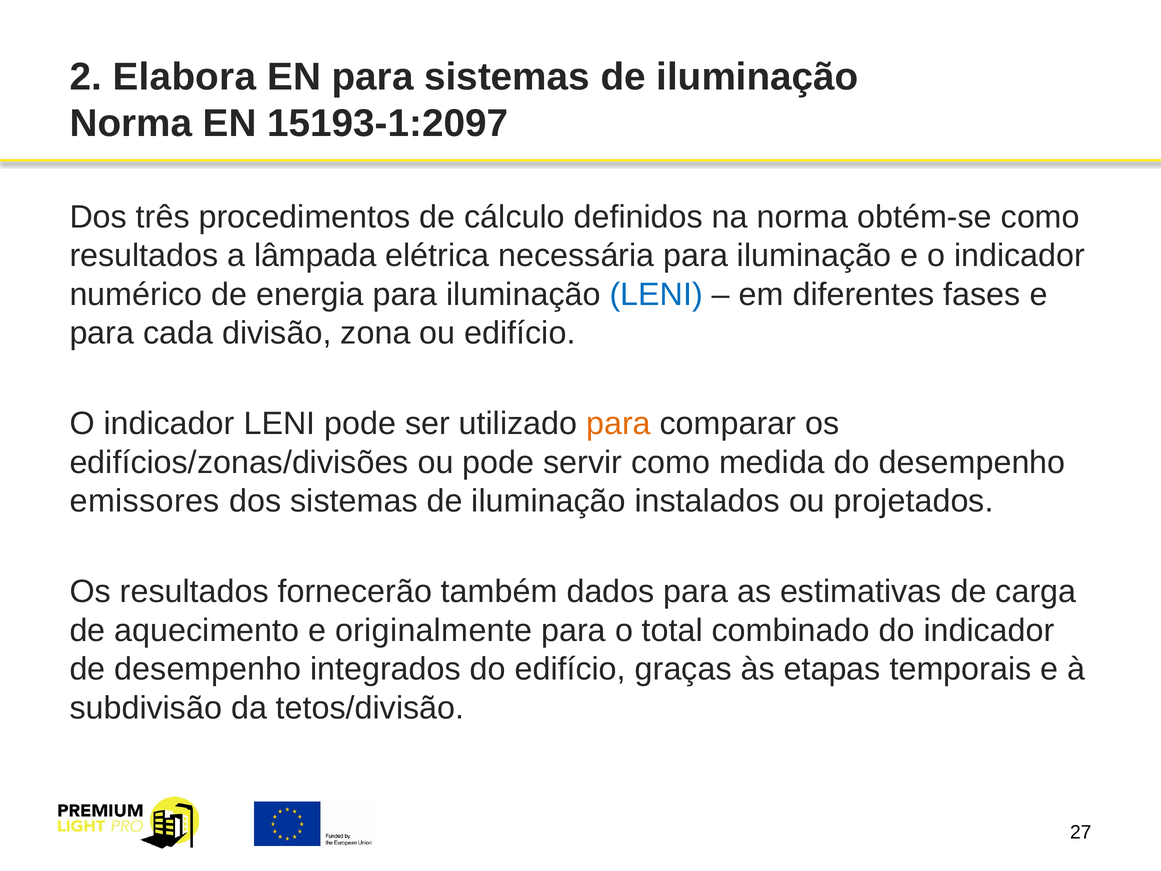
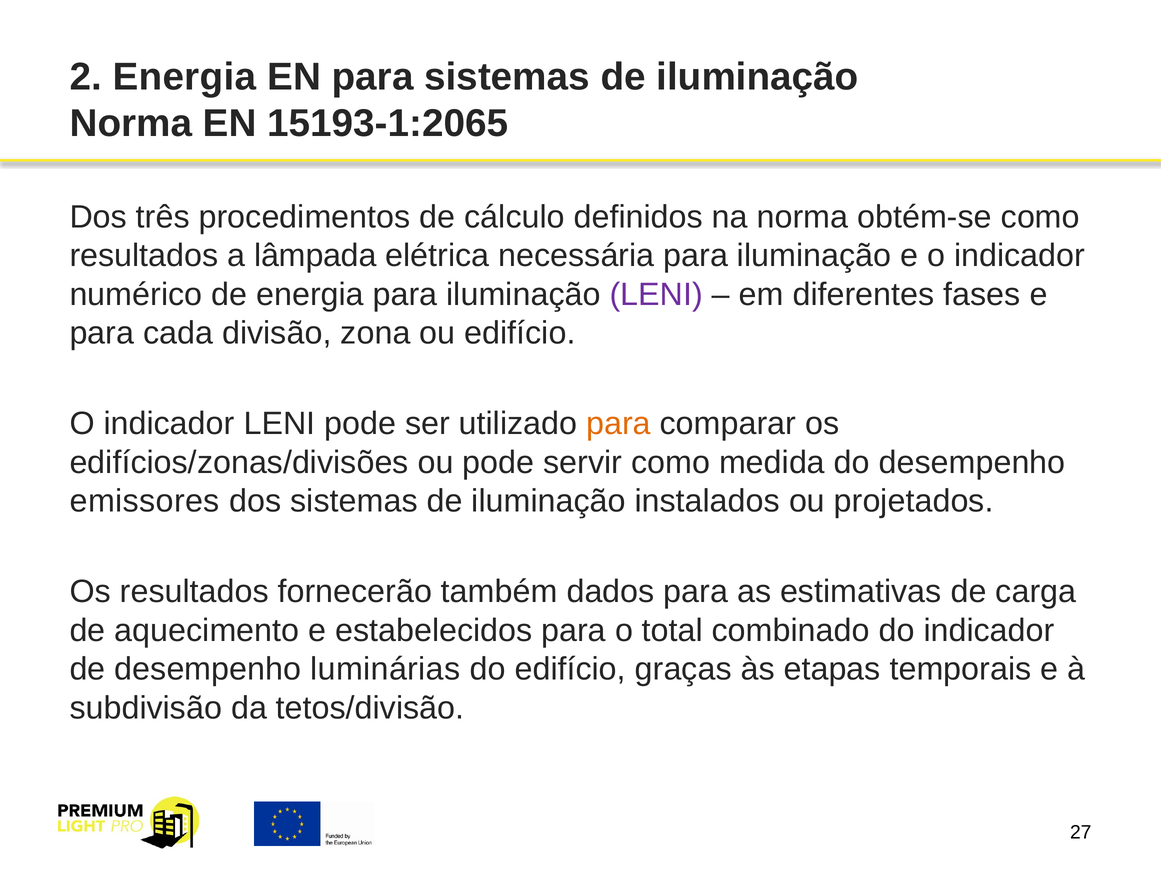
2 Elabora: Elabora -> Energia
15193-1:2097: 15193-1:2097 -> 15193-1:2065
LENI at (656, 294) colour: blue -> purple
originalmente: originalmente -> estabelecidos
integrados: integrados -> luminárias
